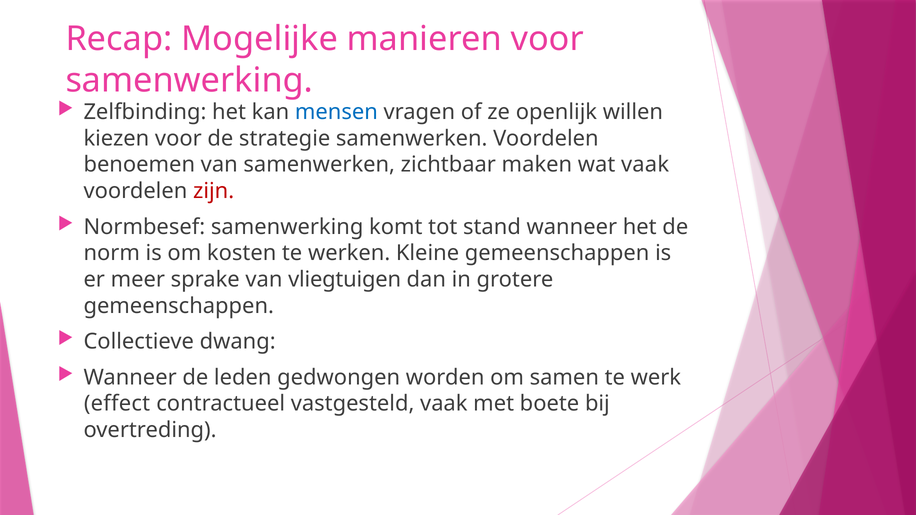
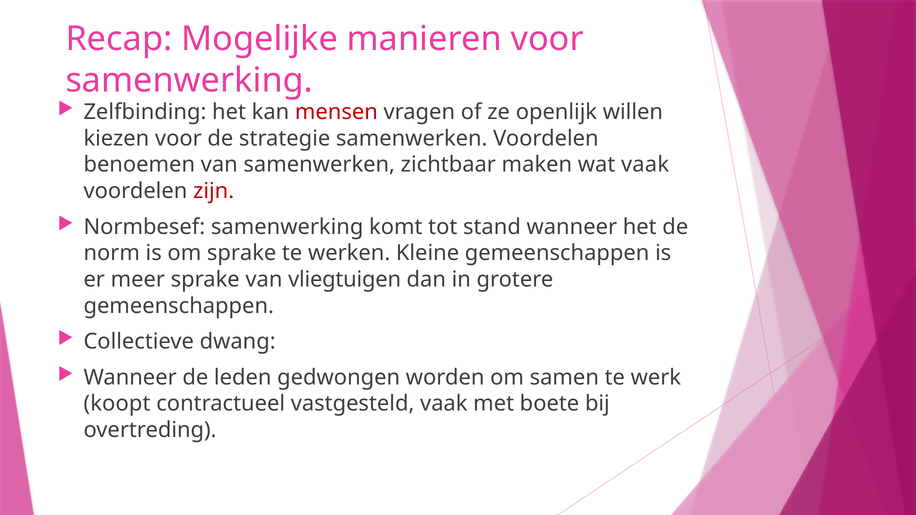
mensen colour: blue -> red
om kosten: kosten -> sprake
effect: effect -> koopt
